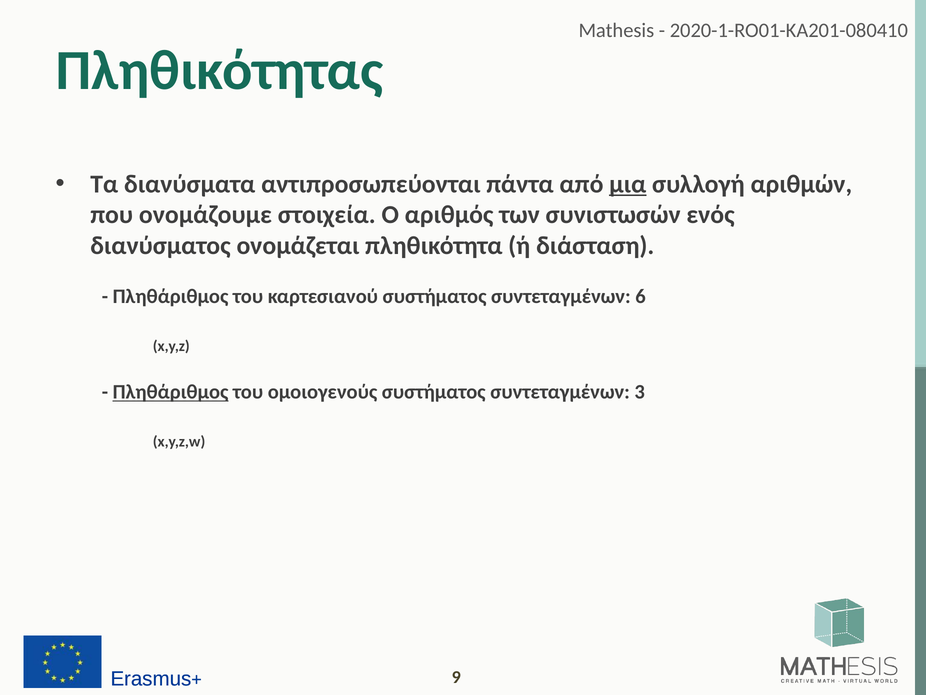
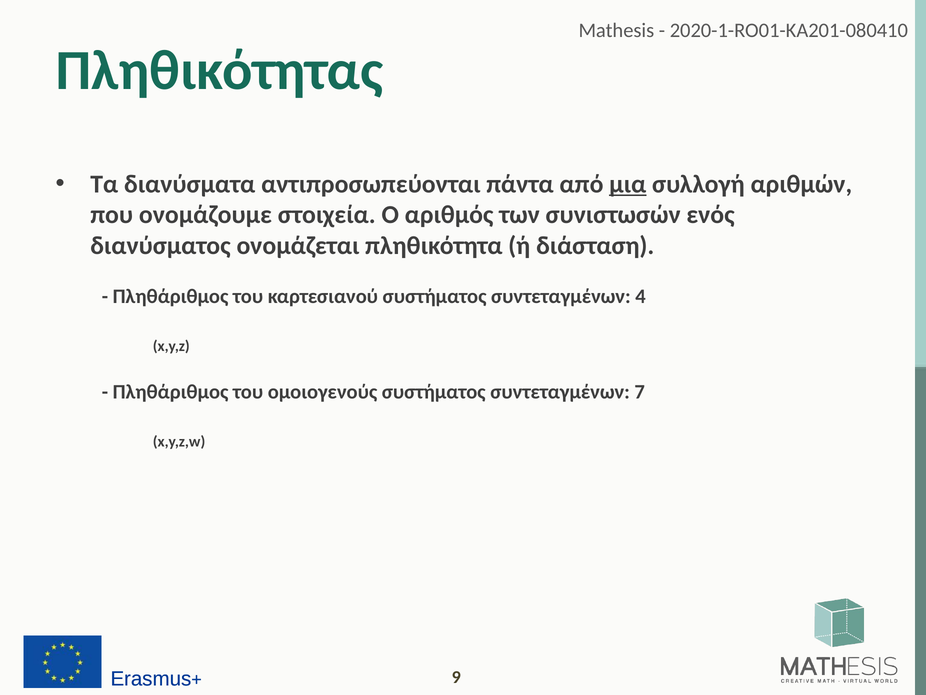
6: 6 -> 4
Πληθάριθμος at (171, 392) underline: present -> none
3: 3 -> 7
